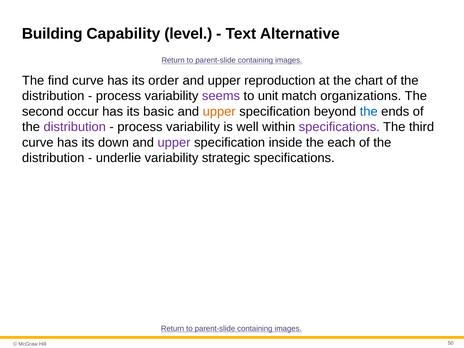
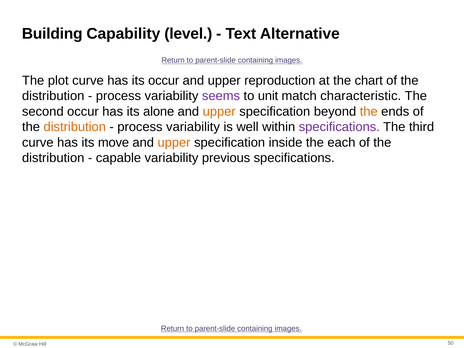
find: find -> plot
its order: order -> occur
organizations: organizations -> characteristic
basic: basic -> alone
the at (369, 112) colour: blue -> orange
distribution at (75, 127) colour: purple -> orange
down: down -> move
upper at (174, 142) colour: purple -> orange
underlie: underlie -> capable
strategic: strategic -> previous
